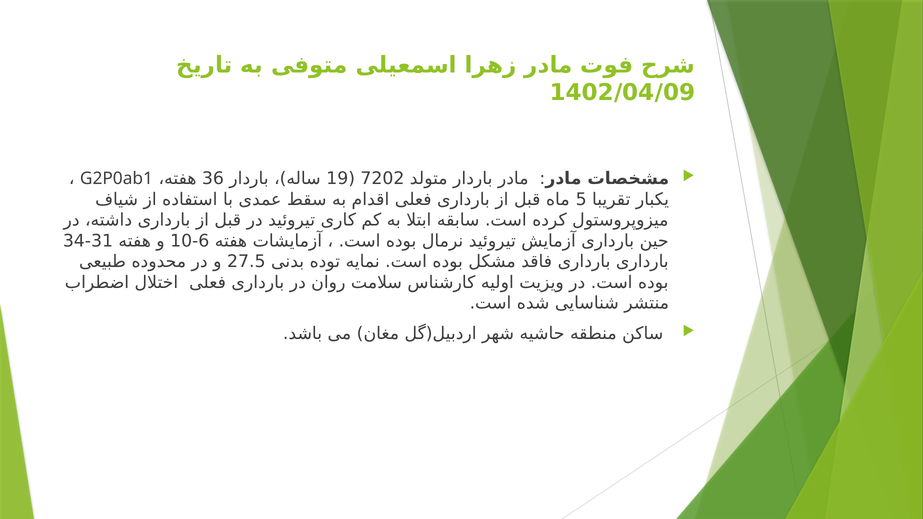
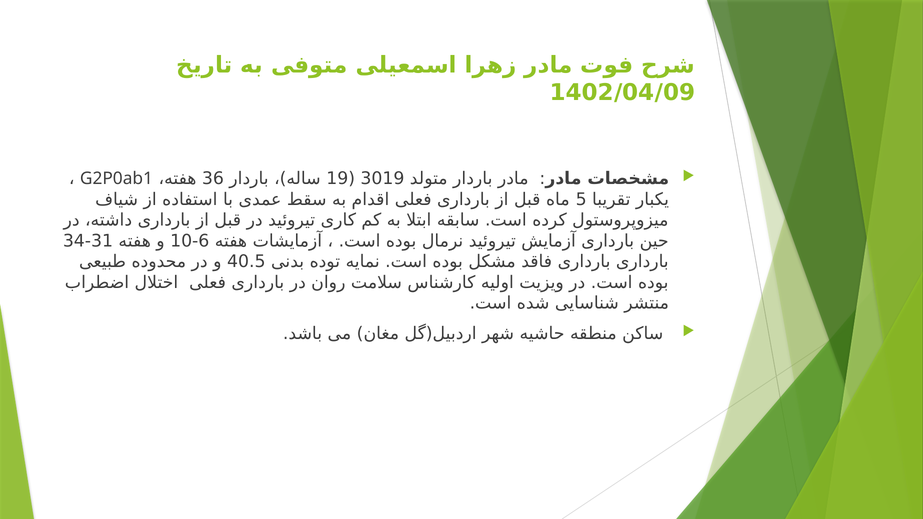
7202: 7202 -> 3019
27.5: 27.5 -> 40.5
